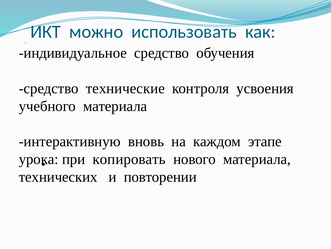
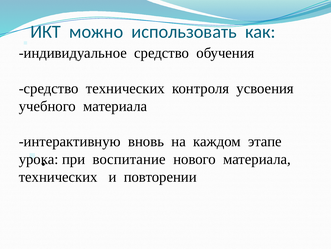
средство технические: технические -> технических
копировать: копировать -> воспитание
